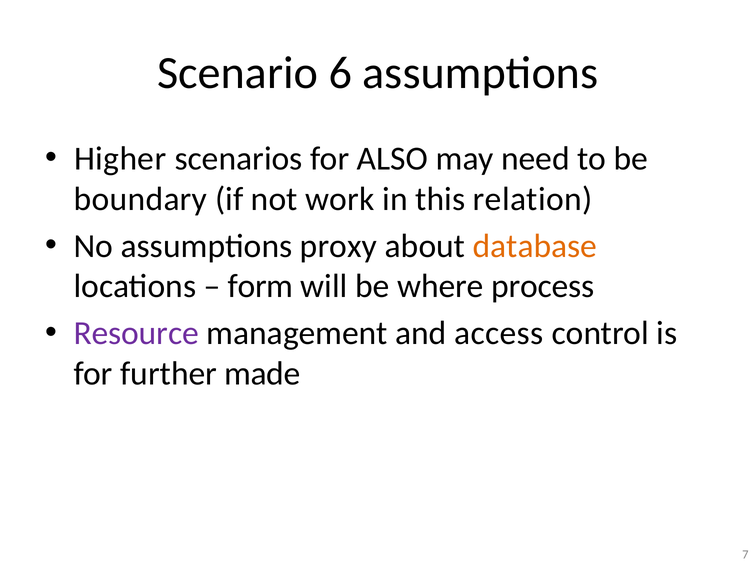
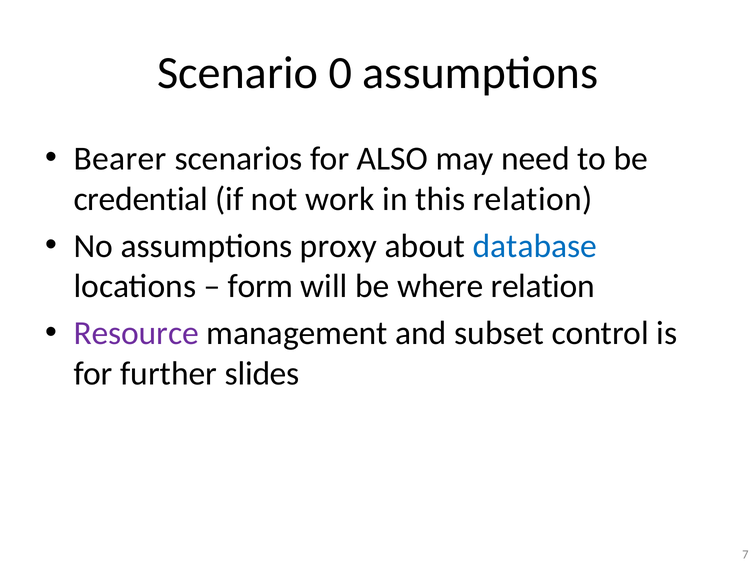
6: 6 -> 0
Higher: Higher -> Bearer
boundary: boundary -> credential
database colour: orange -> blue
where process: process -> relation
access: access -> subset
made: made -> slides
